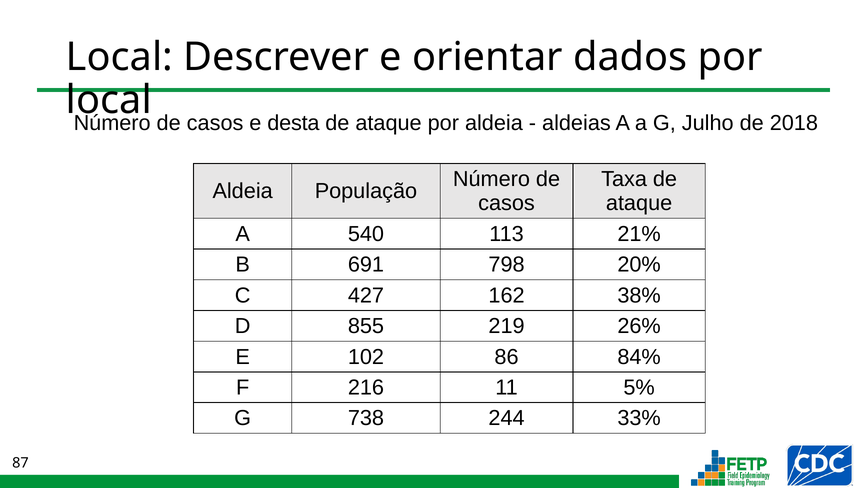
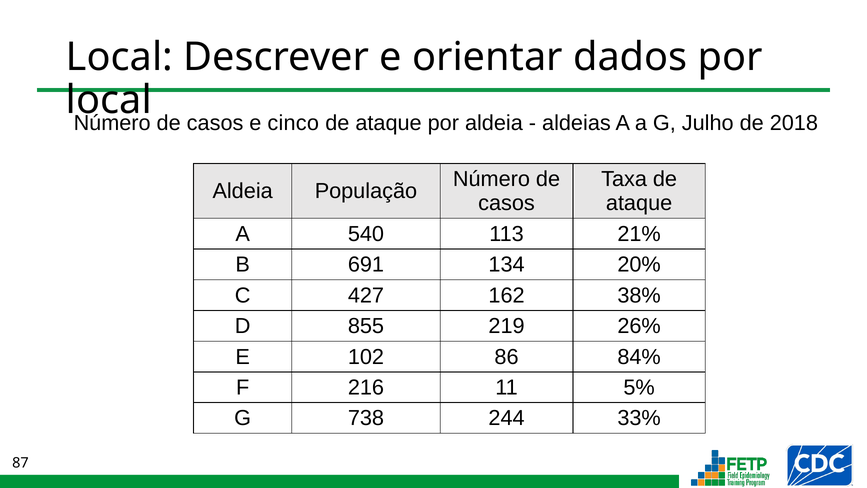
desta: desta -> cinco
798: 798 -> 134
